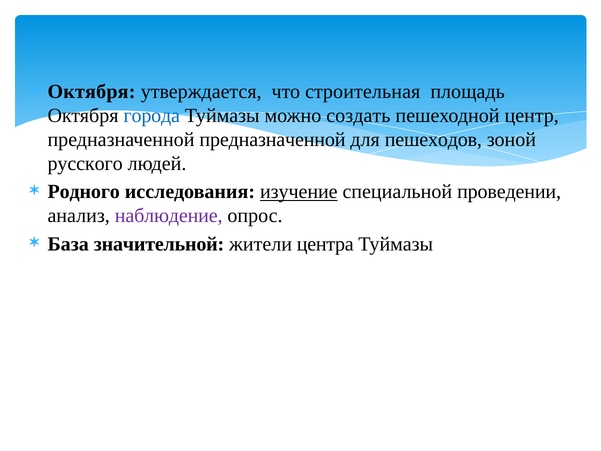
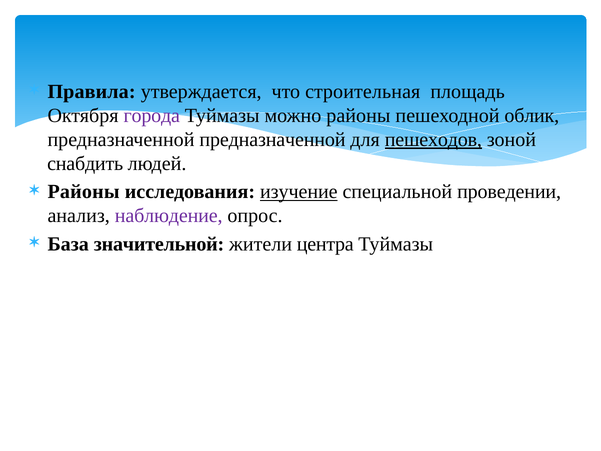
Октября at (92, 92): Октября -> Правила
города colour: blue -> purple
можно создать: создать -> районы
центр: центр -> облик
пешеходов underline: none -> present
русского: русского -> снабдить
Родного at (84, 192): Родного -> Районы
